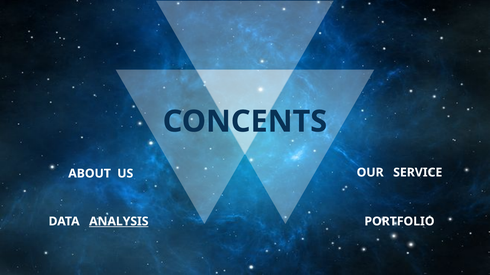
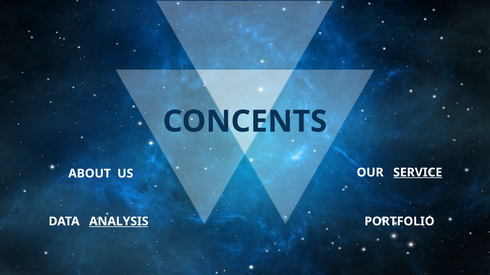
SERVICE underline: none -> present
